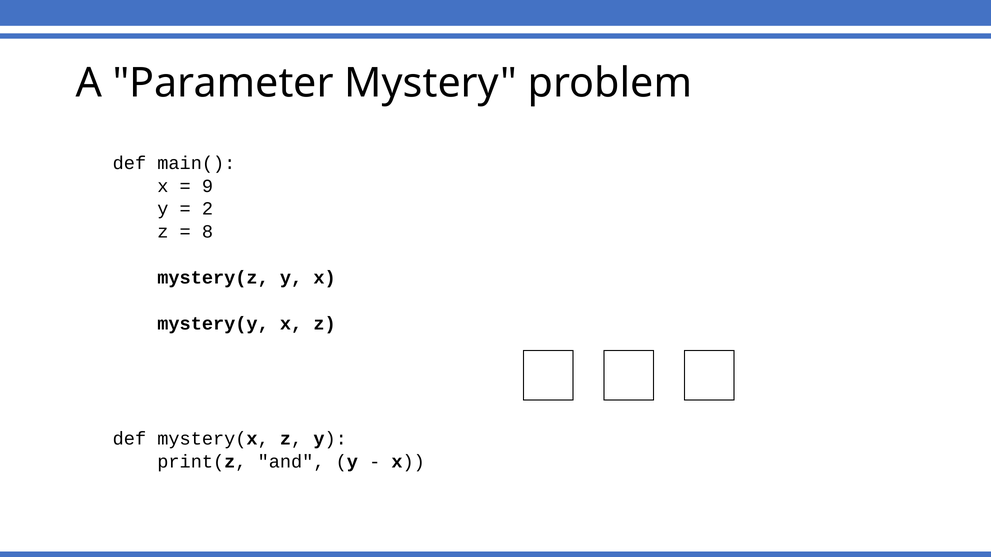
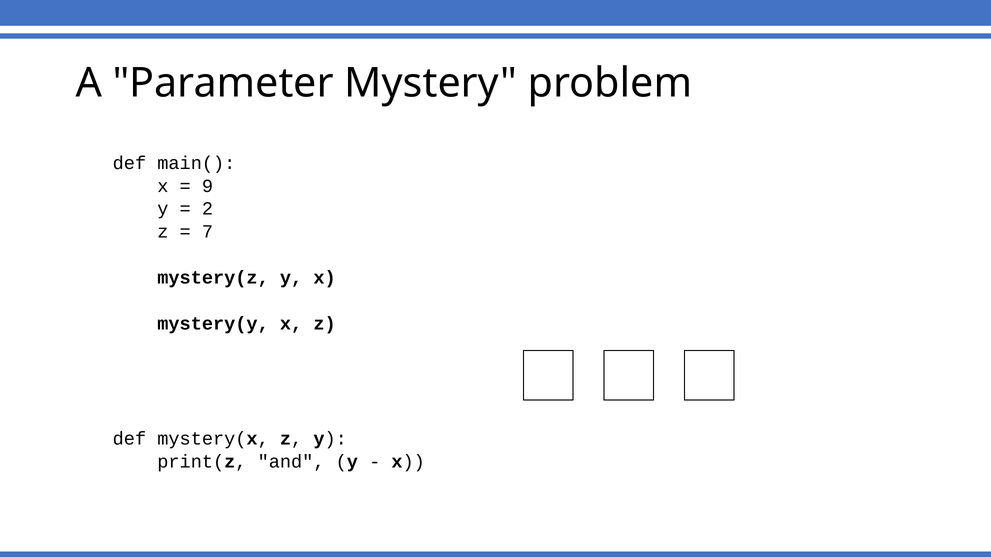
8: 8 -> 7
